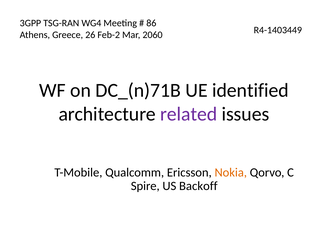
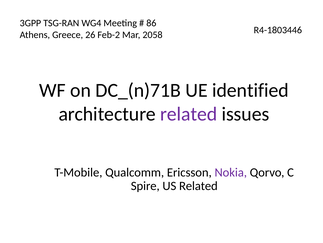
R4-1403449: R4-1403449 -> R4-1803446
2060: 2060 -> 2058
Nokia colour: orange -> purple
US Backoff: Backoff -> Related
